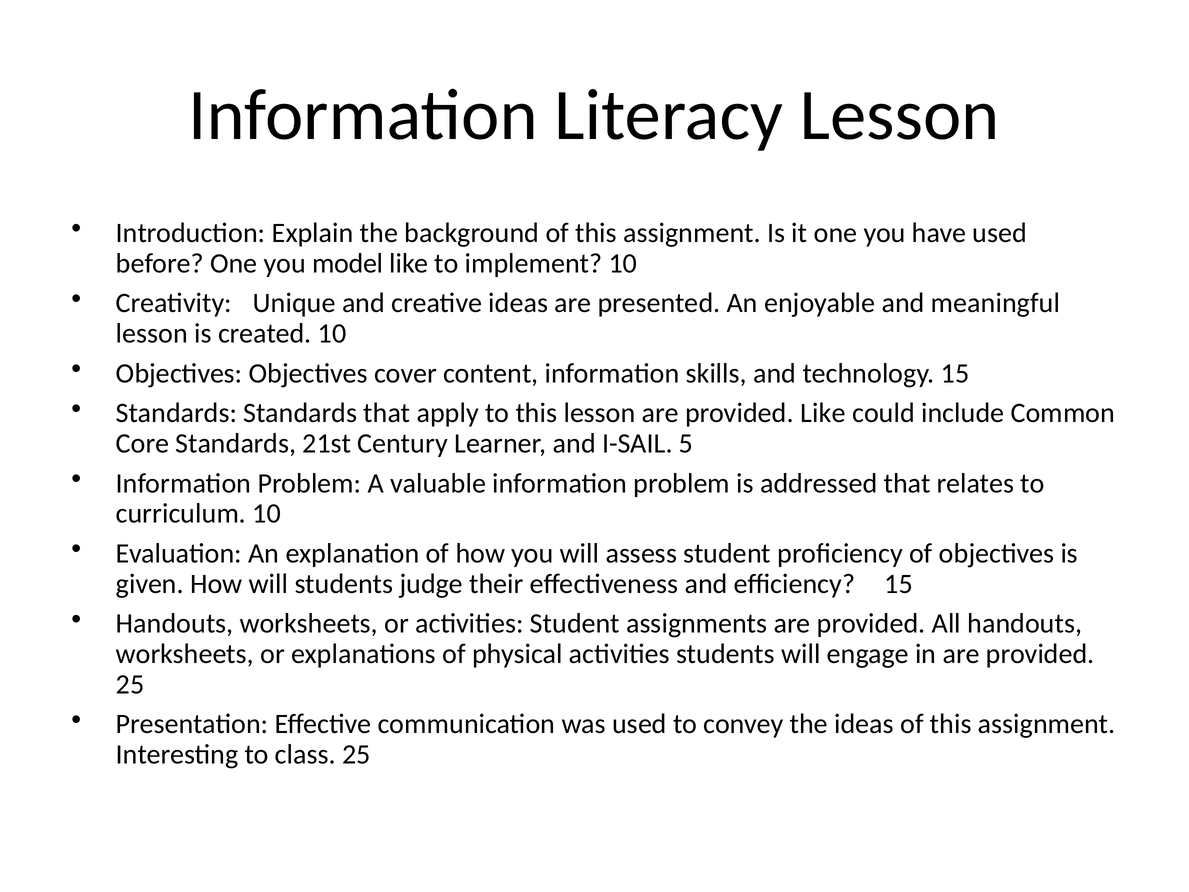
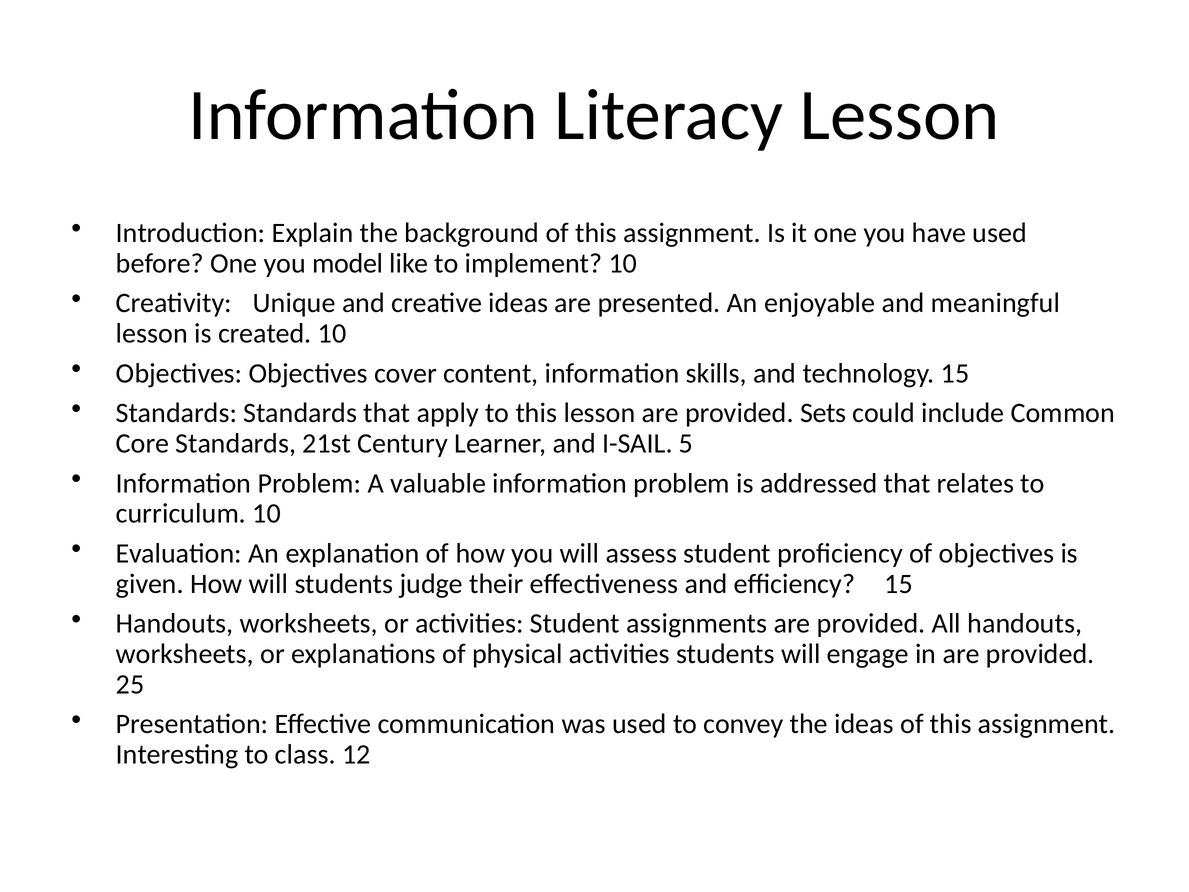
provided Like: Like -> Sets
class 25: 25 -> 12
